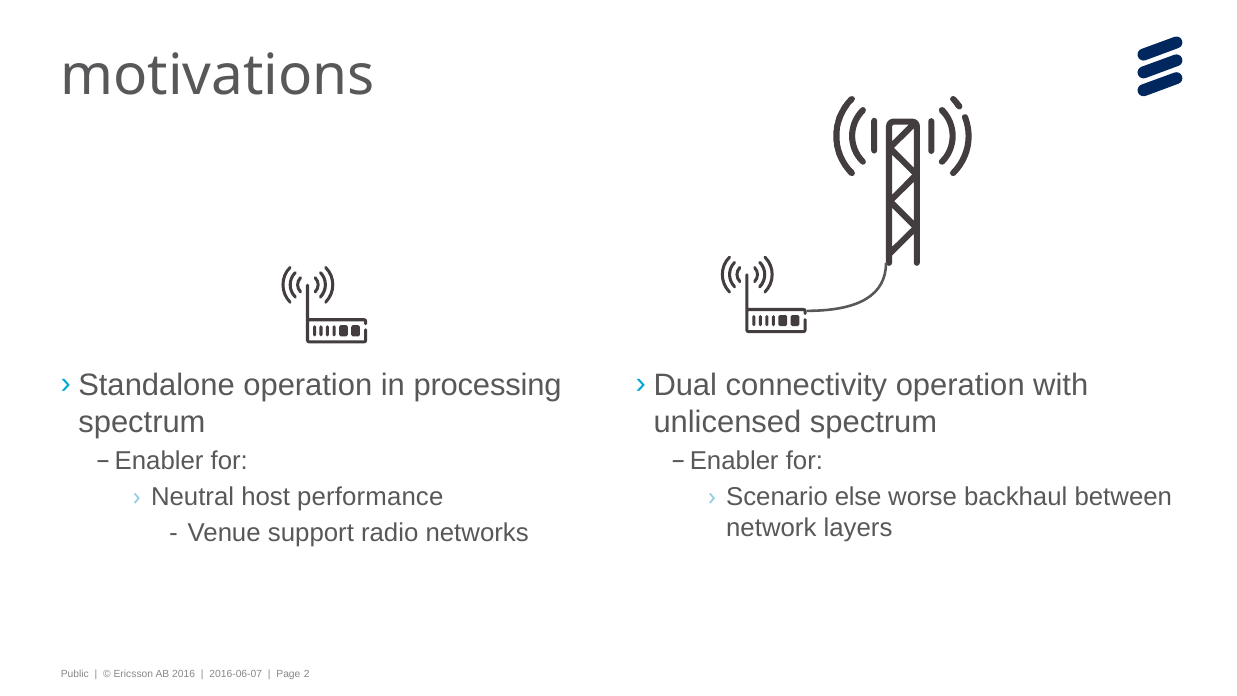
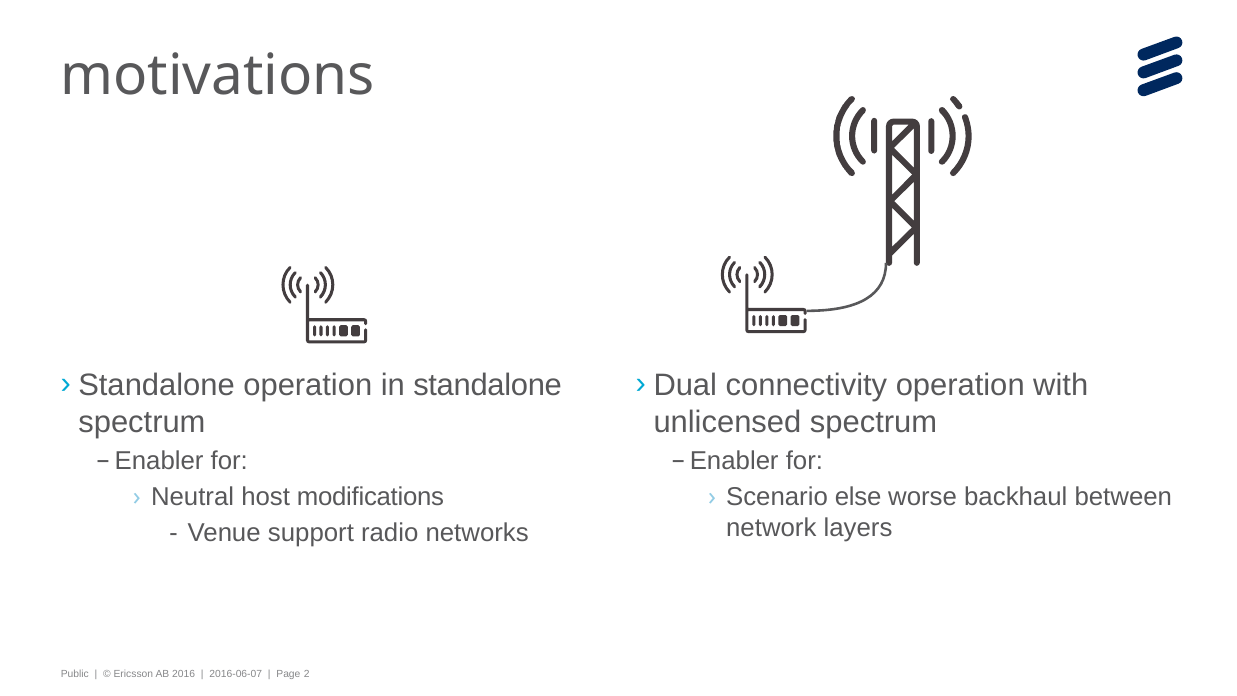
processing: processing -> standalone
performance: performance -> modifications
